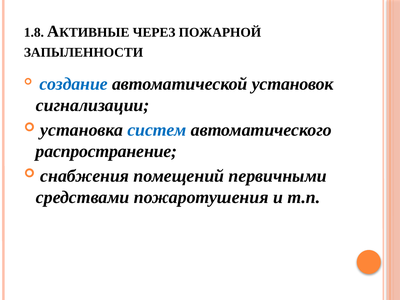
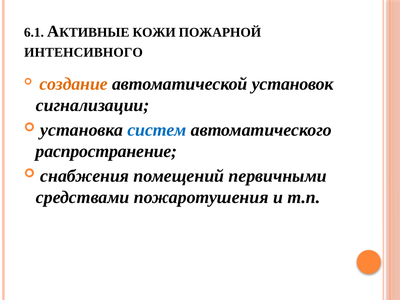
1.8: 1.8 -> 6.1
ЧЕРЕЗ: ЧЕРЕЗ -> КОЖИ
ЗАПЫЛЕННОСТИ: ЗАПЫЛЕННОСТИ -> ИНТЕНСИВНОГО
создание colour: blue -> orange
